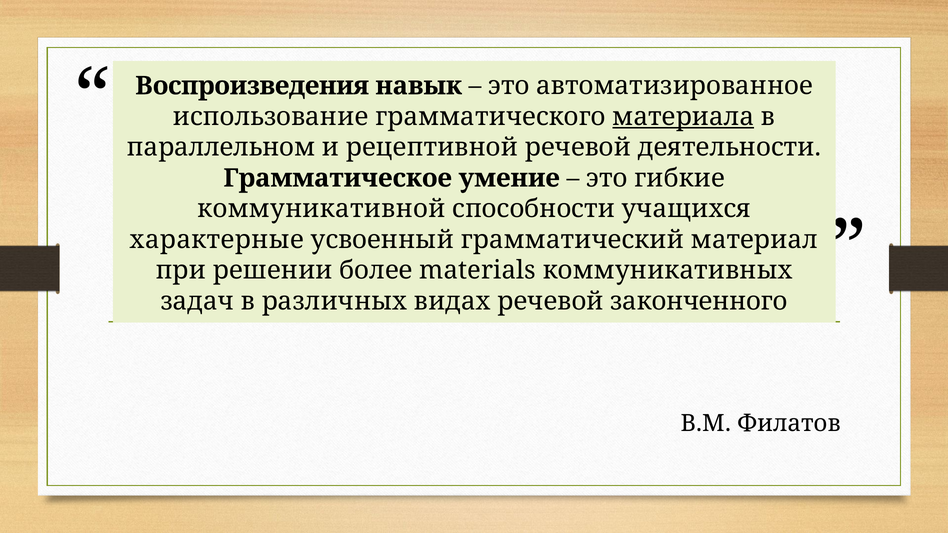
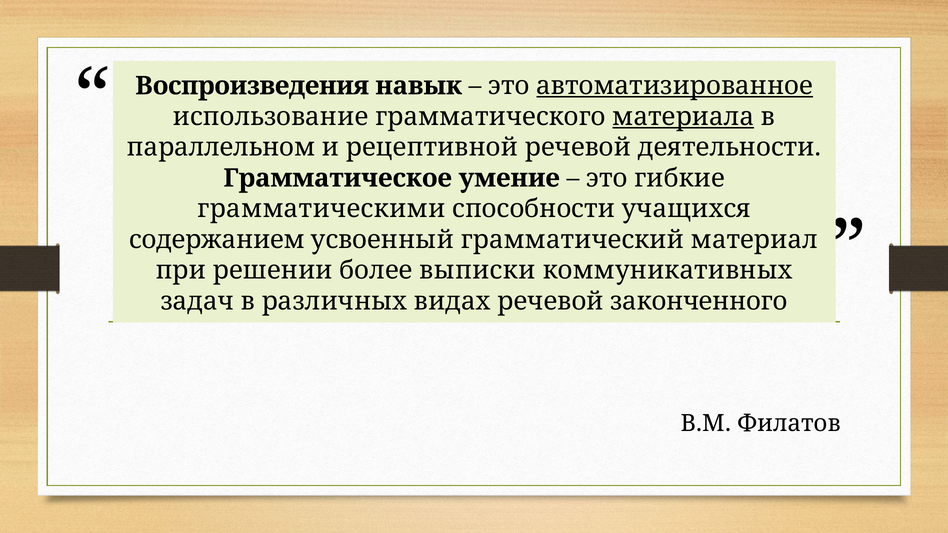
автоматизированное underline: none -> present
коммуникативной: коммуникативной -> грамматическими
характерные: характерные -> содержанием
materials: materials -> выписки
